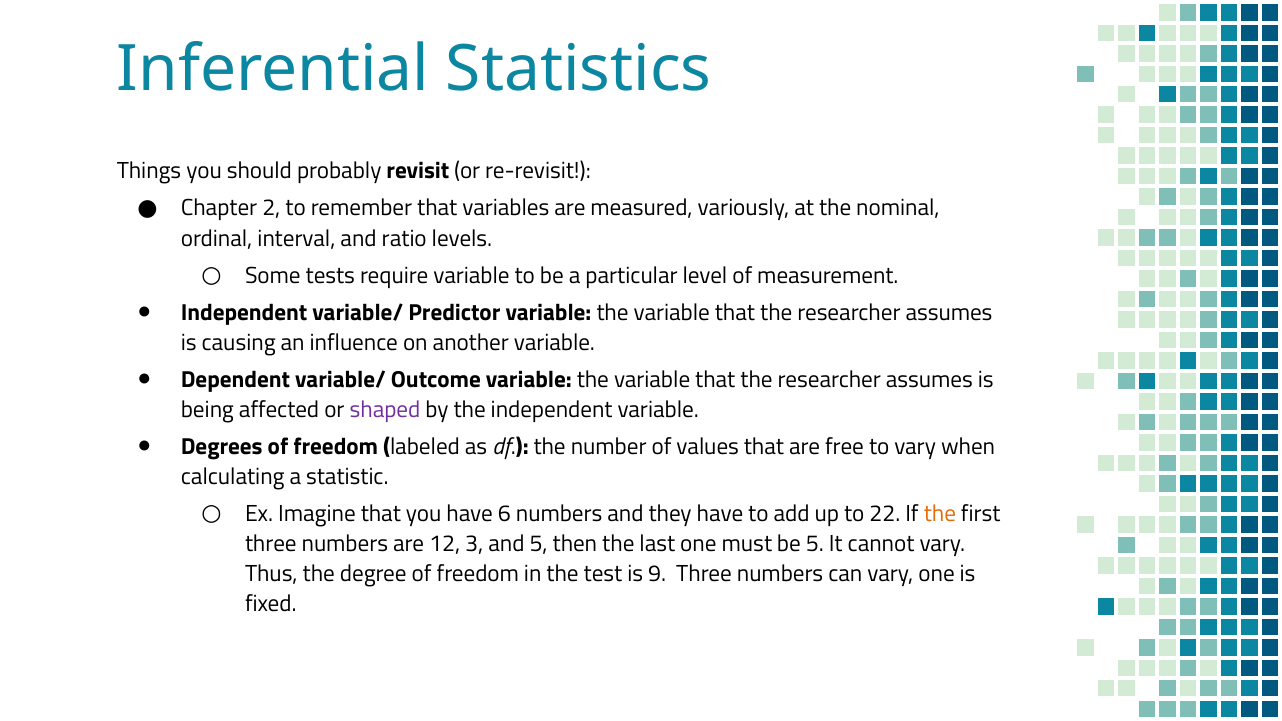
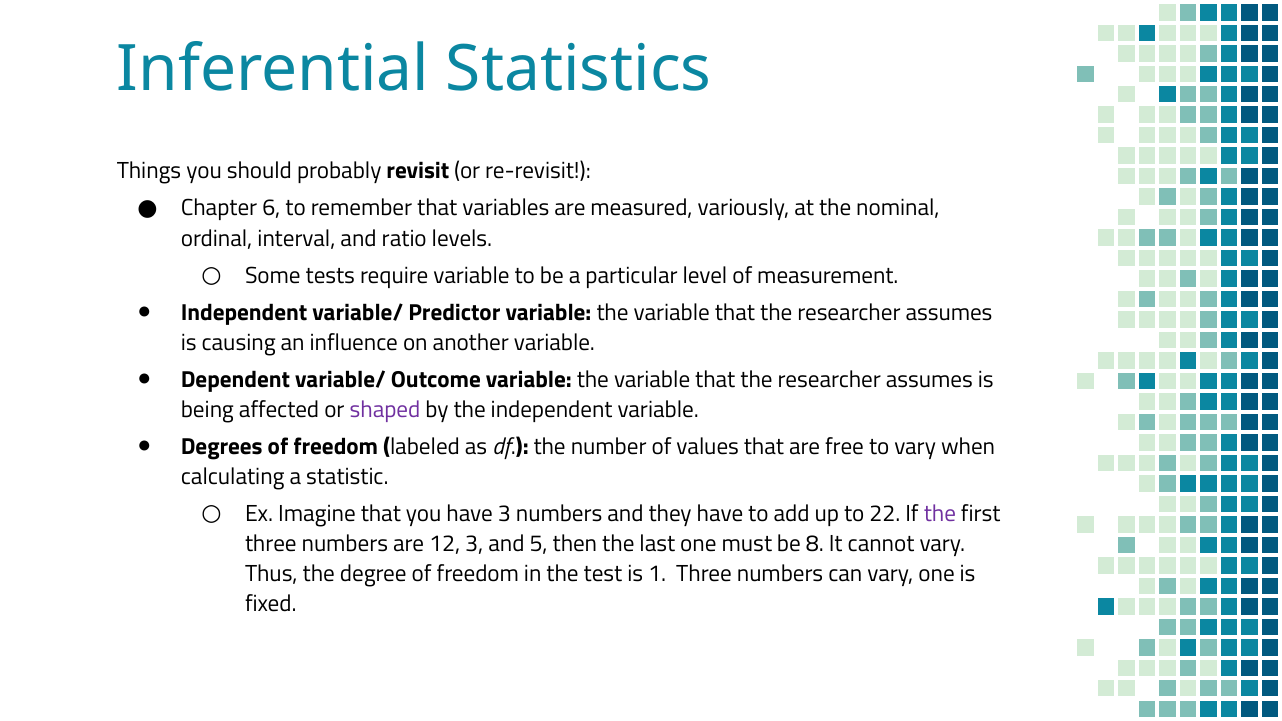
2: 2 -> 6
have 6: 6 -> 3
the at (940, 514) colour: orange -> purple
be 5: 5 -> 8
9: 9 -> 1
